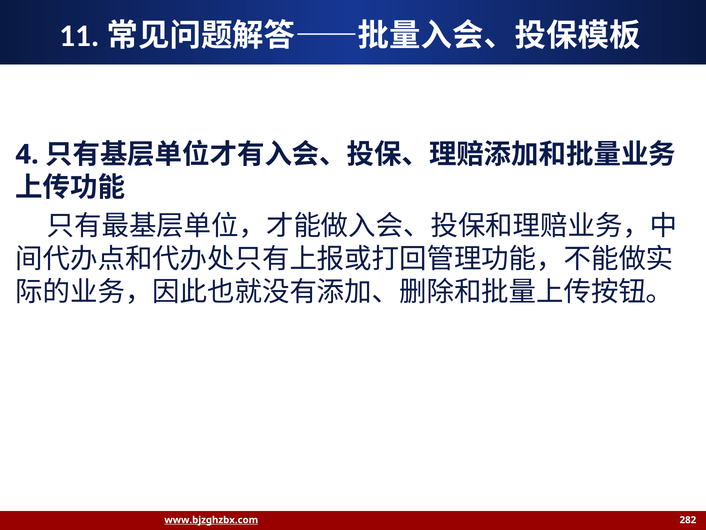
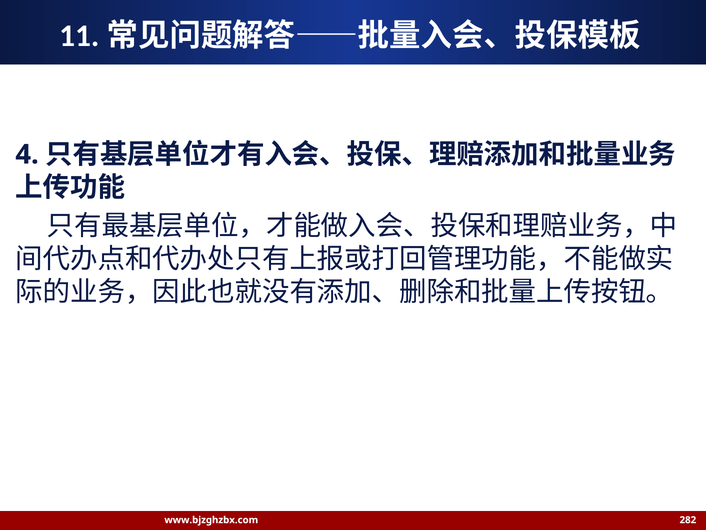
www.bjzghzbx.com underline: present -> none
